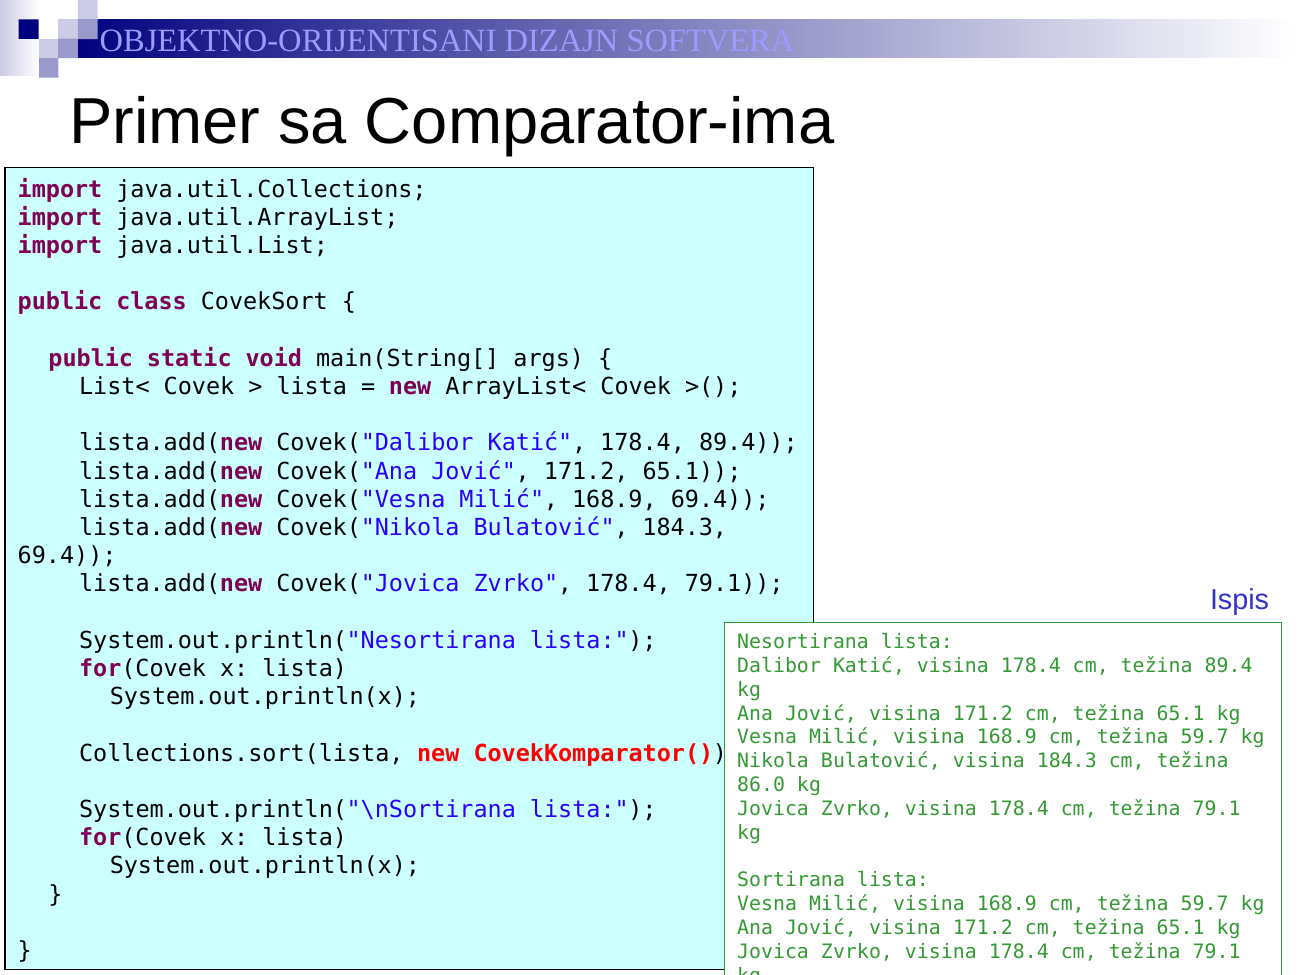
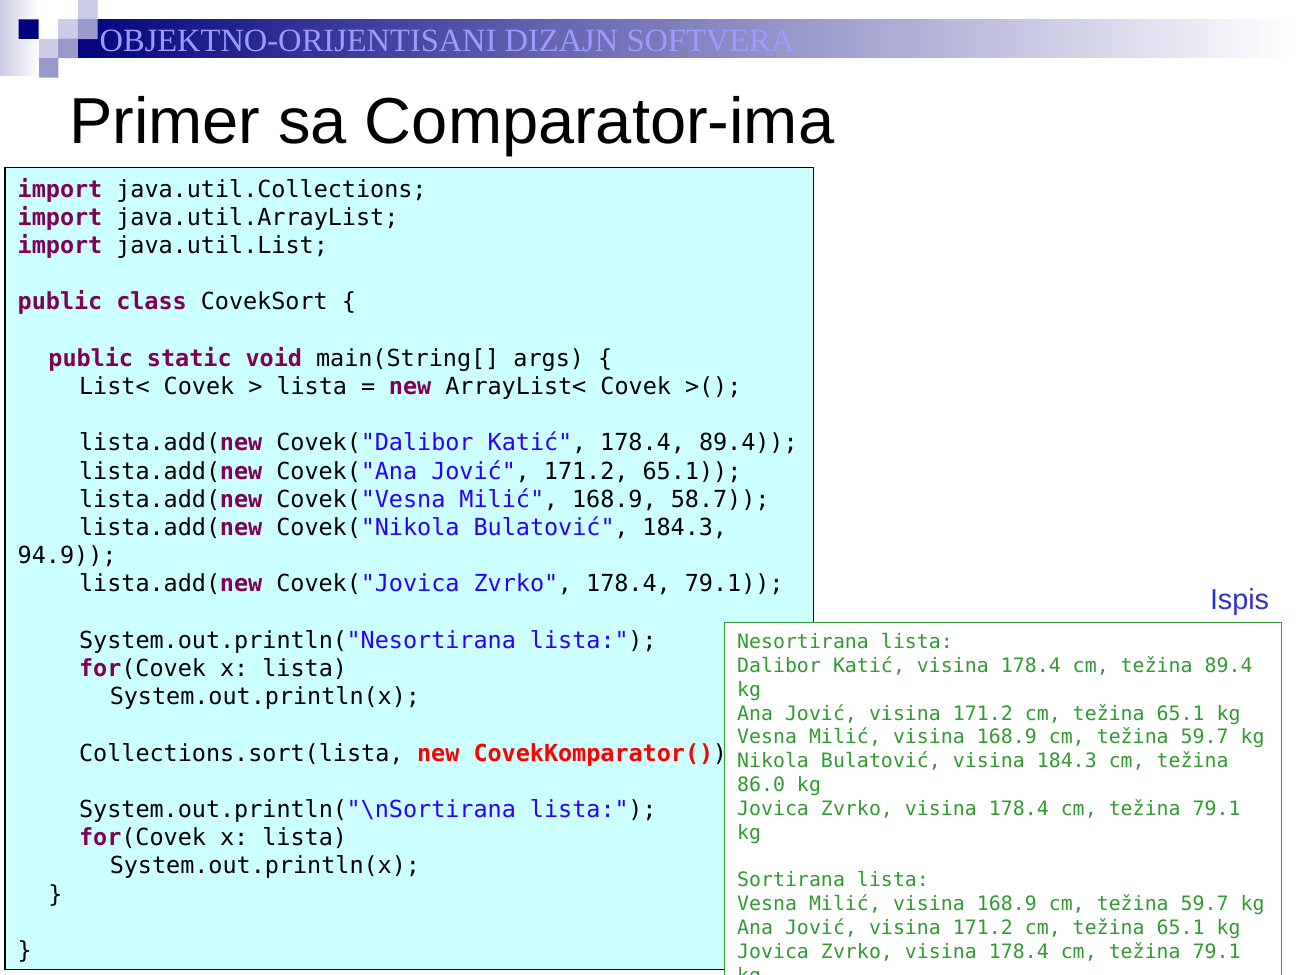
168.9 69.4: 69.4 -> 58.7
69.4 at (67, 556): 69.4 -> 94.9
